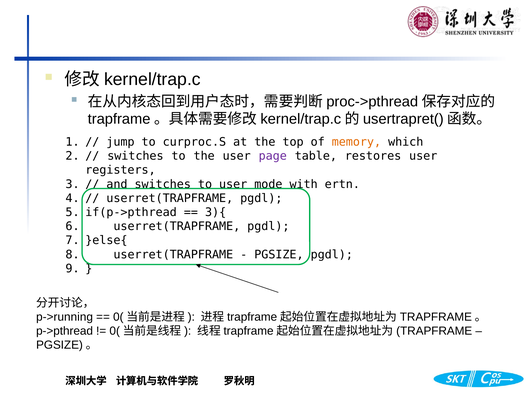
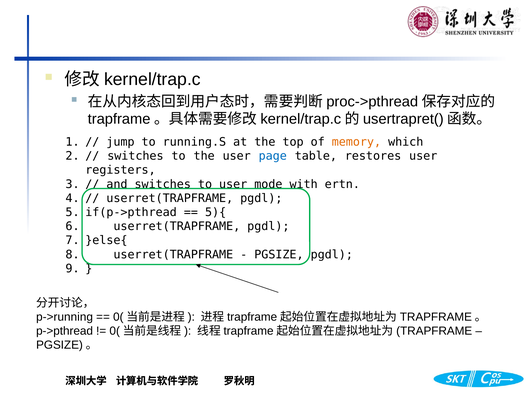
curproc.S: curproc.S -> running.S
page colour: purple -> blue
3){: 3){ -> 5){
